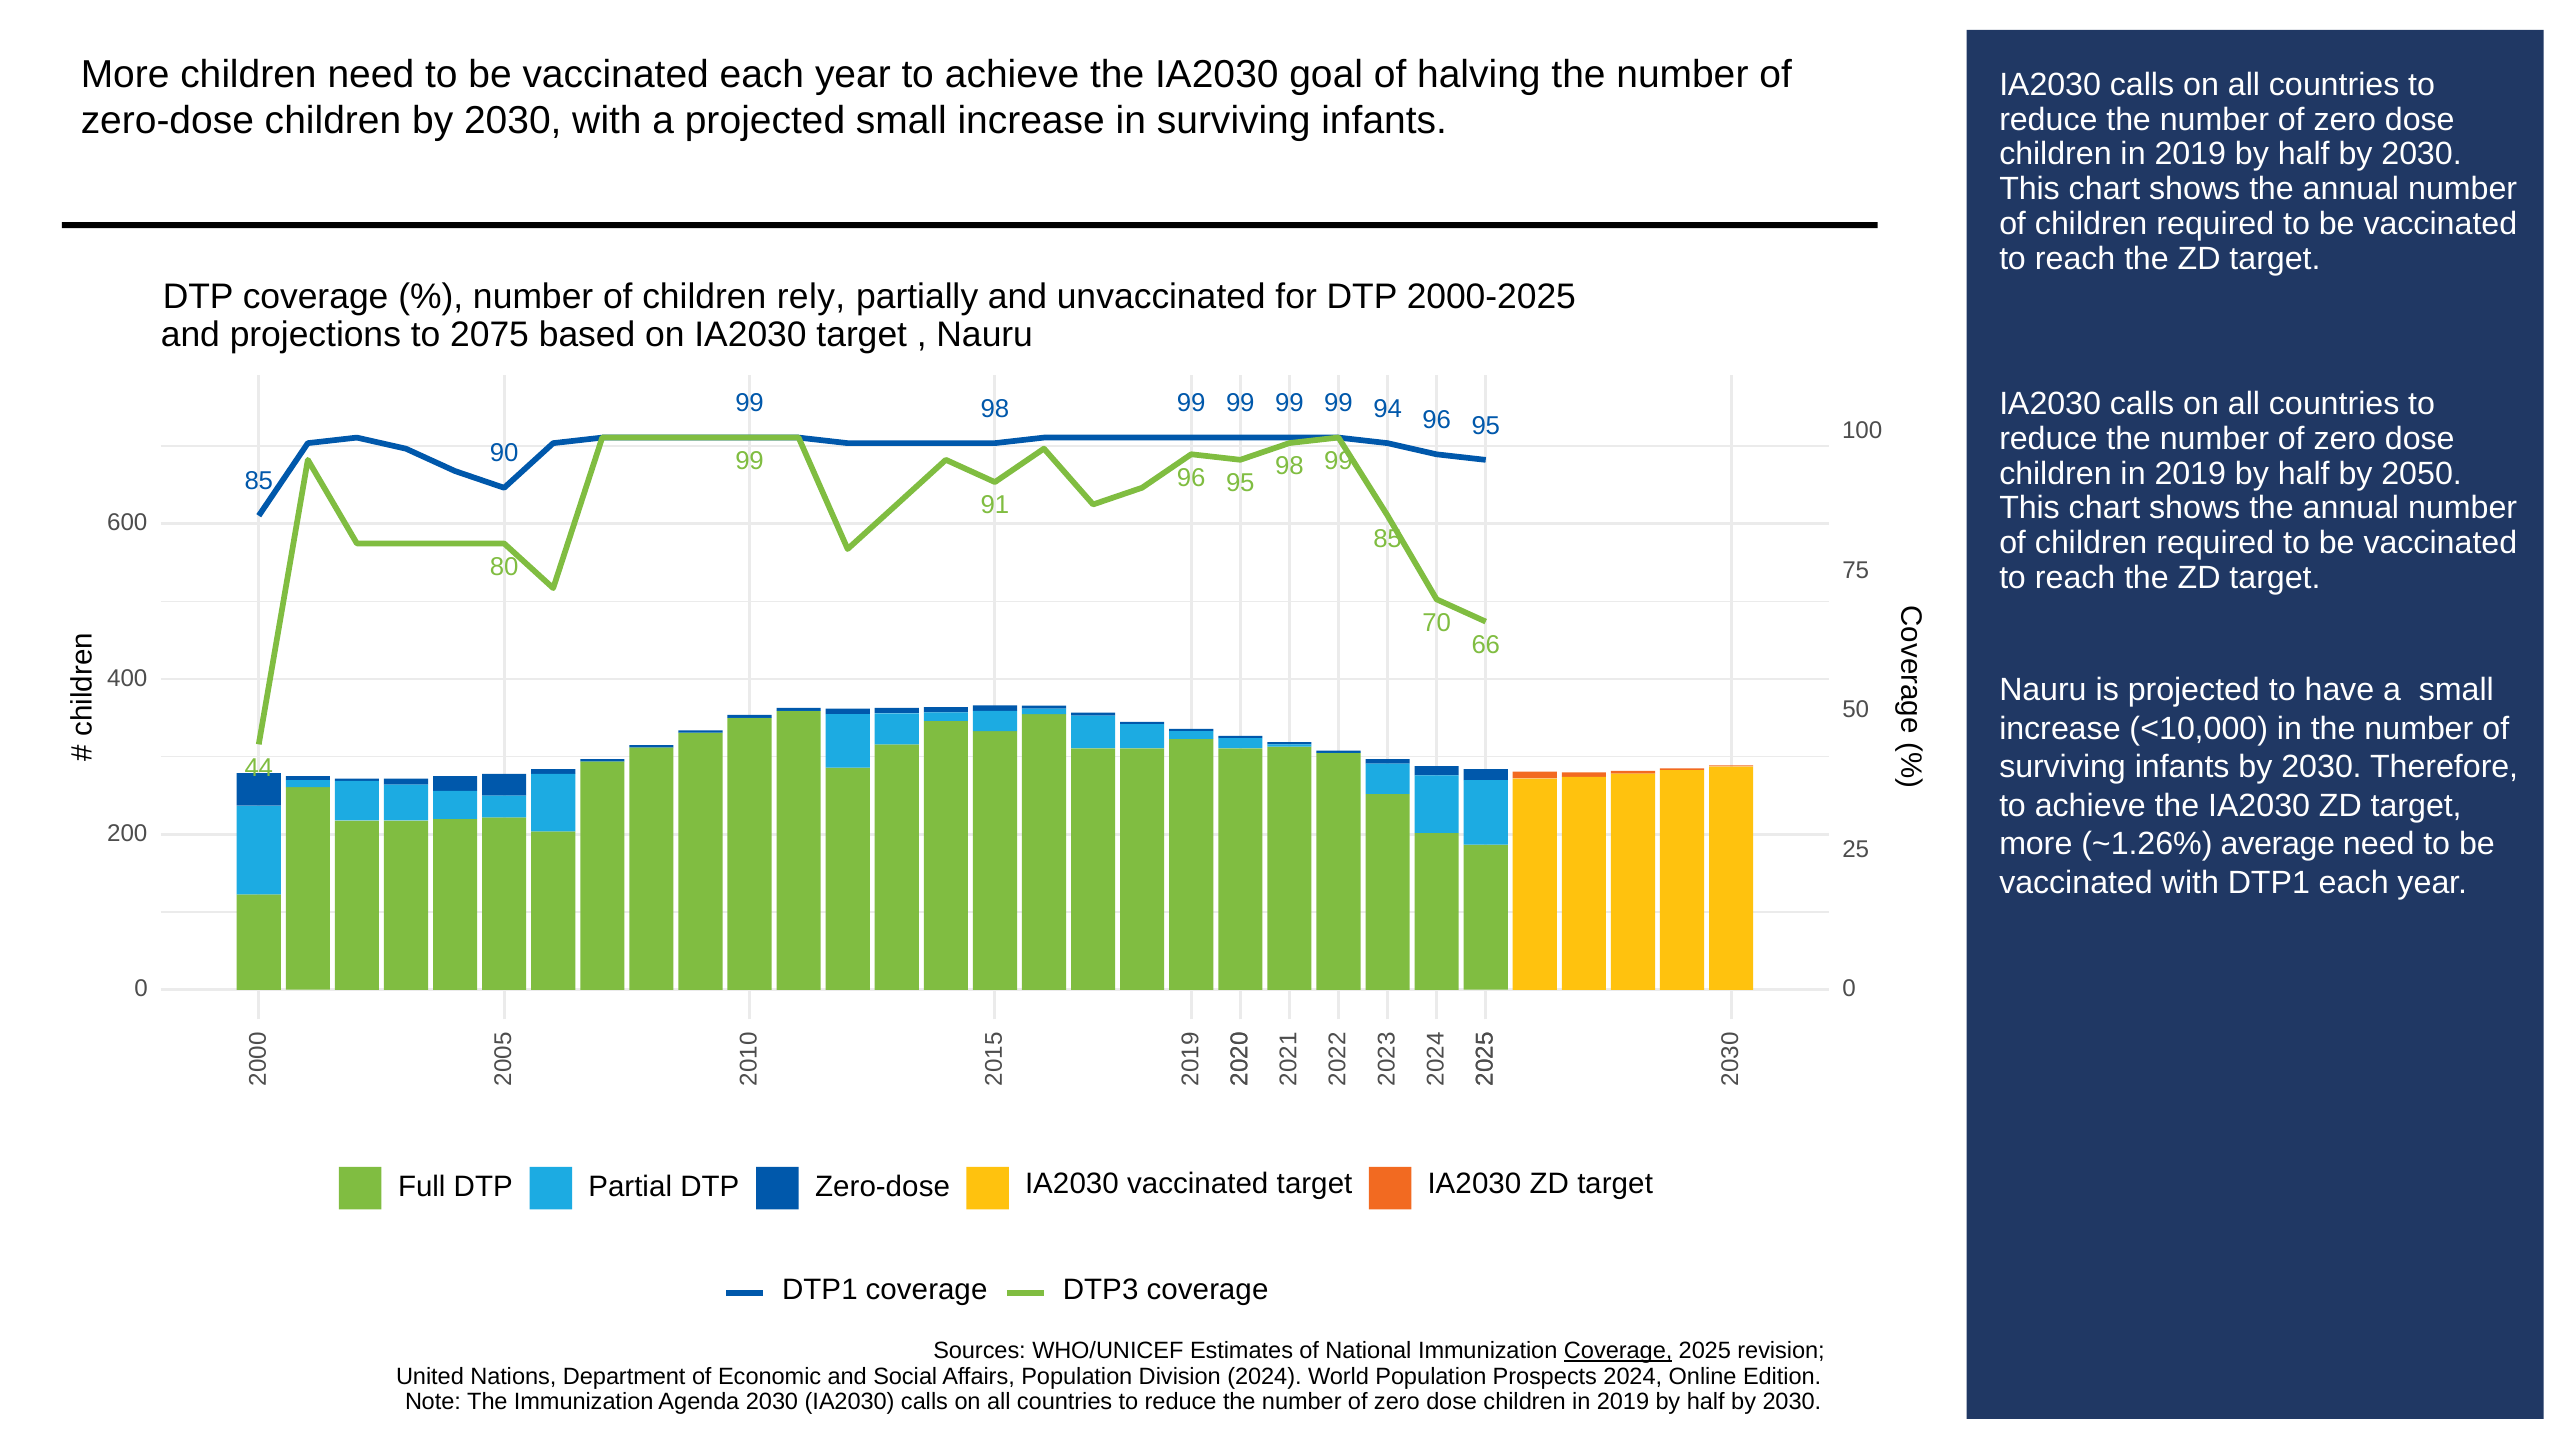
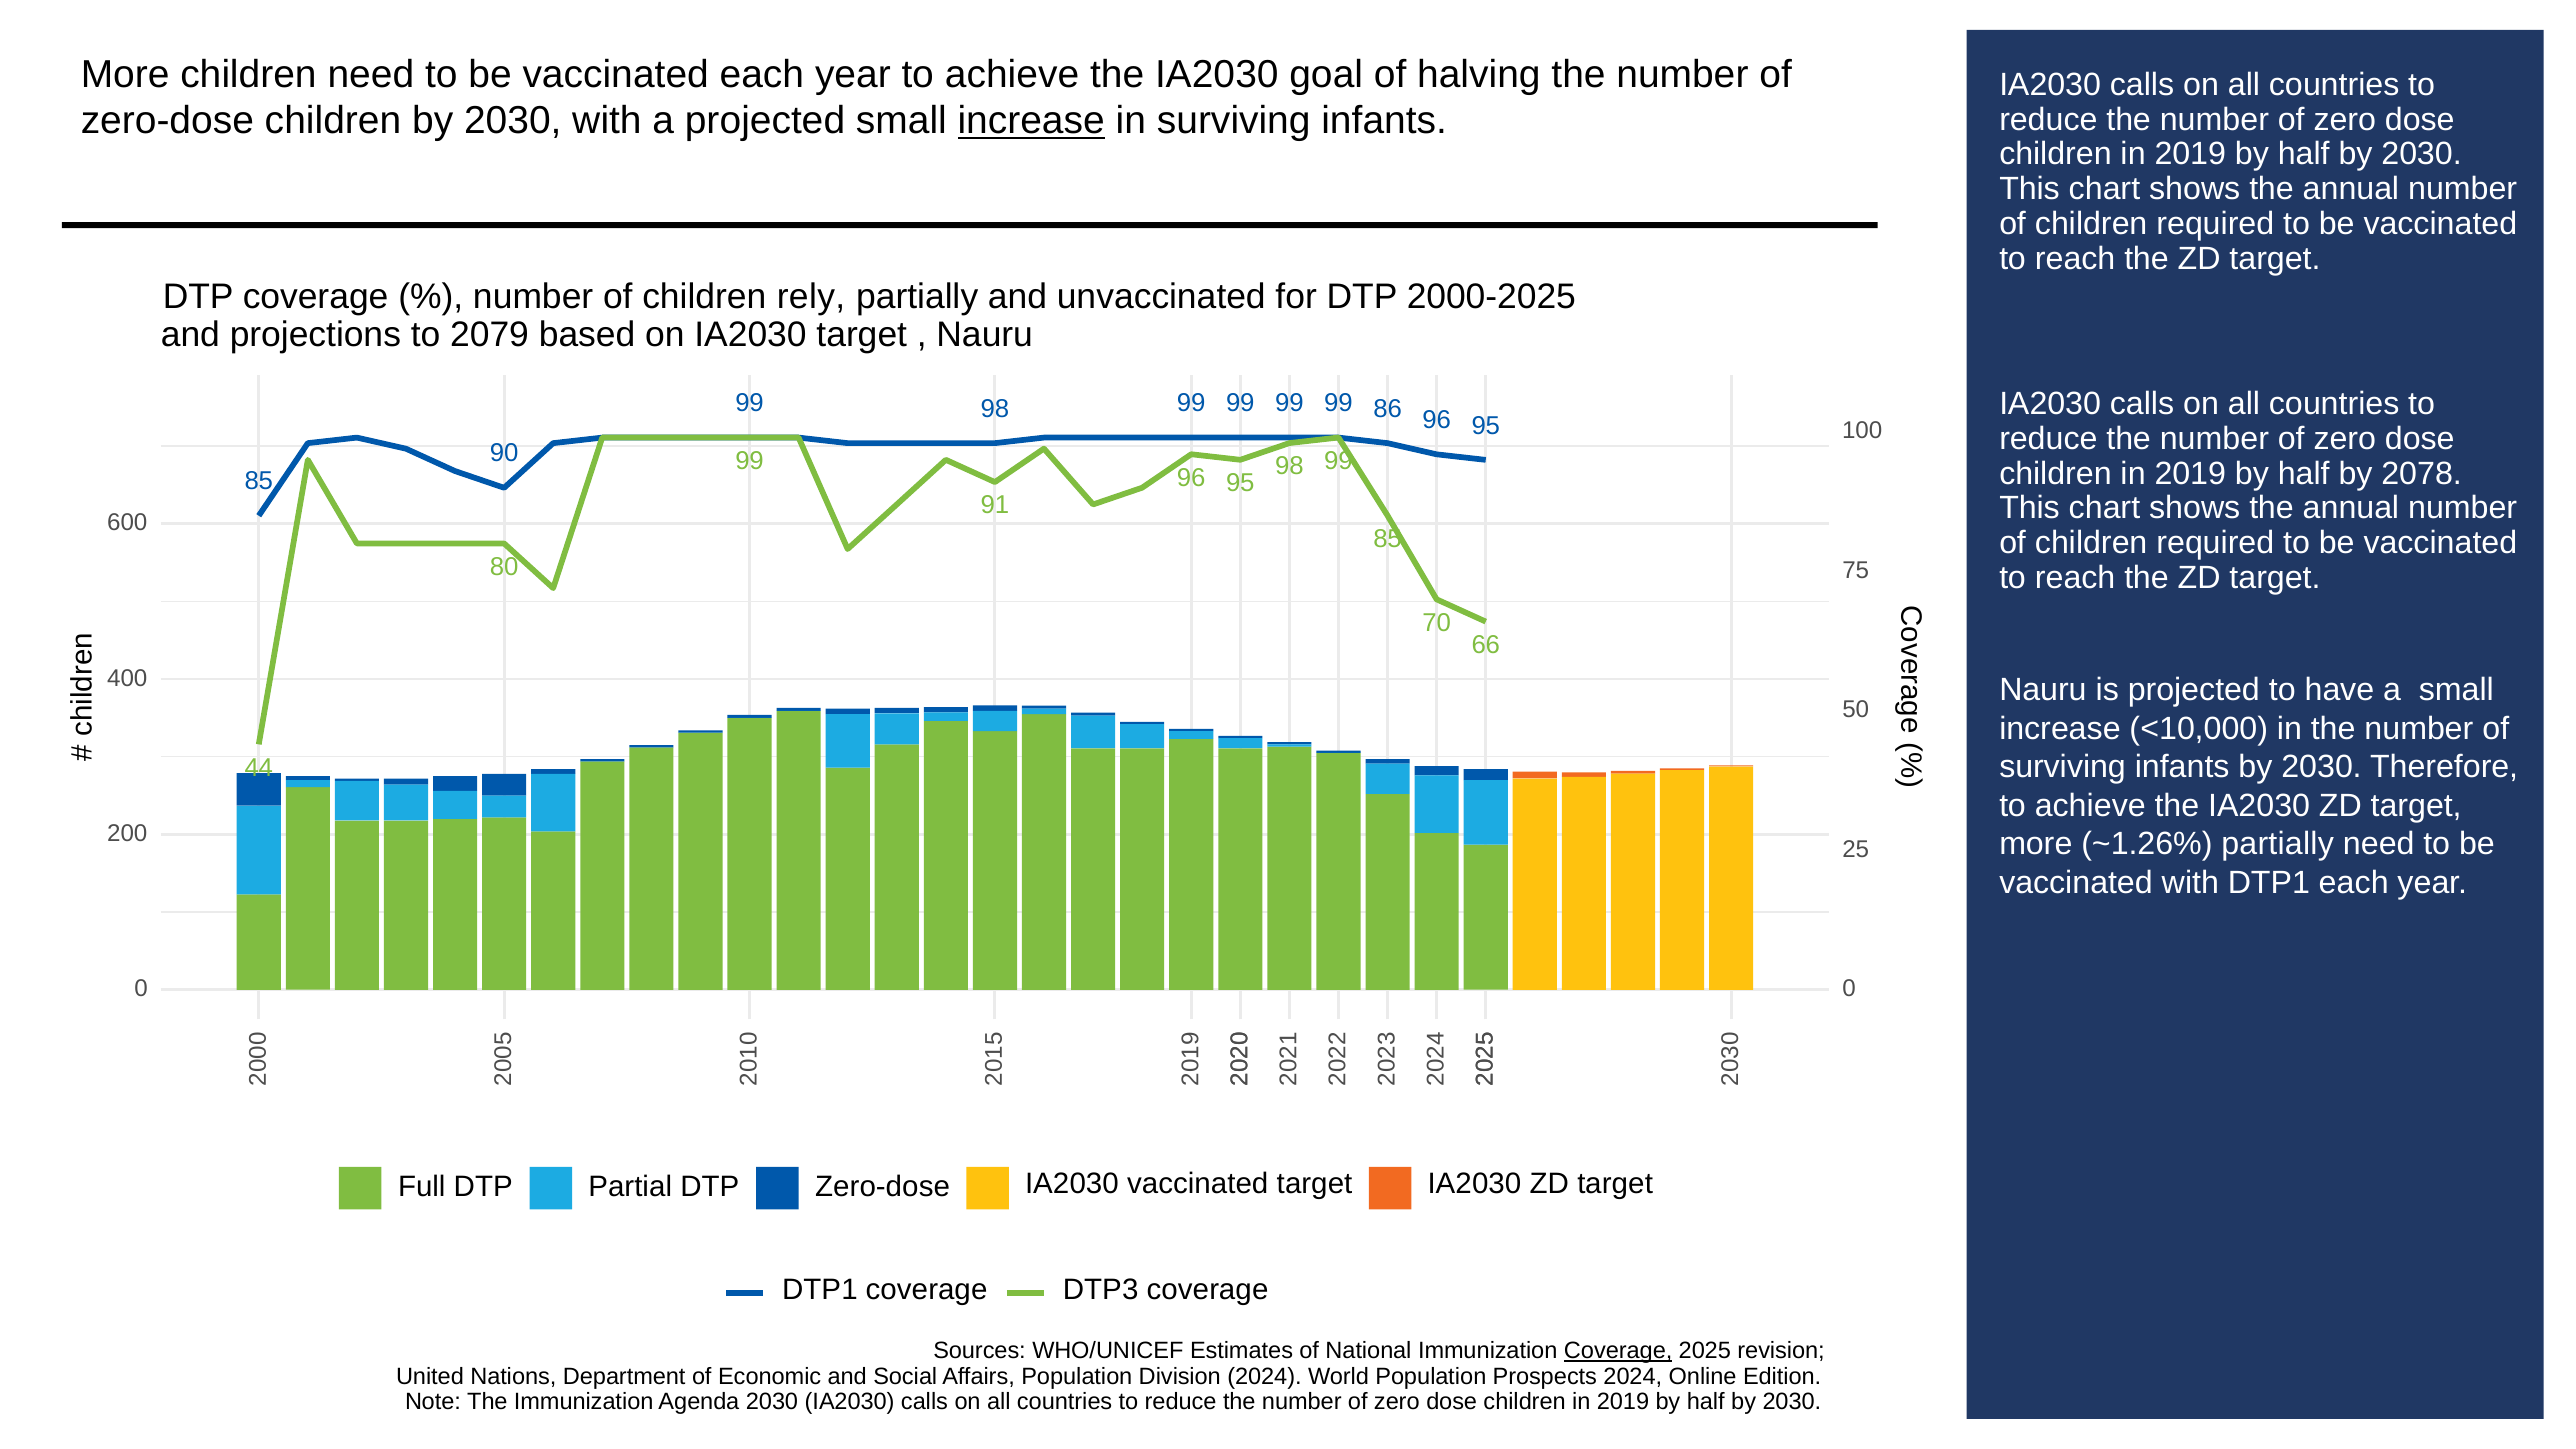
increase at (1031, 121) underline: none -> present
2075: 2075 -> 2079
94: 94 -> 86
2050: 2050 -> 2078
~1.26% average: average -> partially
